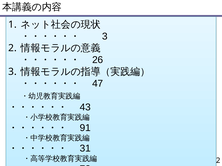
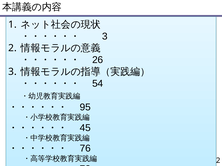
47: 47 -> 54
43: 43 -> 95
91 at (85, 128): 91 -> 45
31: 31 -> 76
